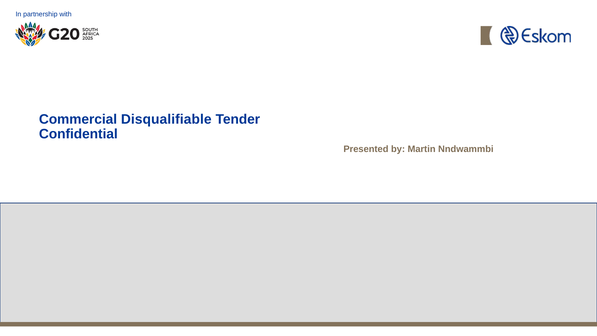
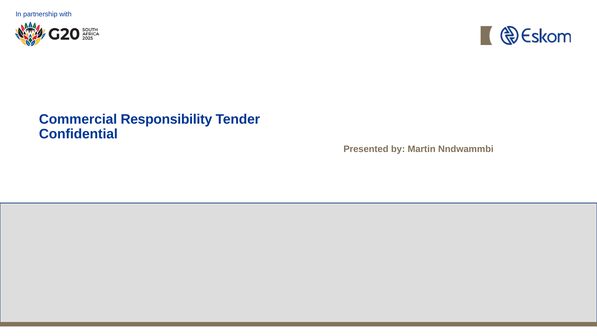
Disqualifiable: Disqualifiable -> Responsibility
